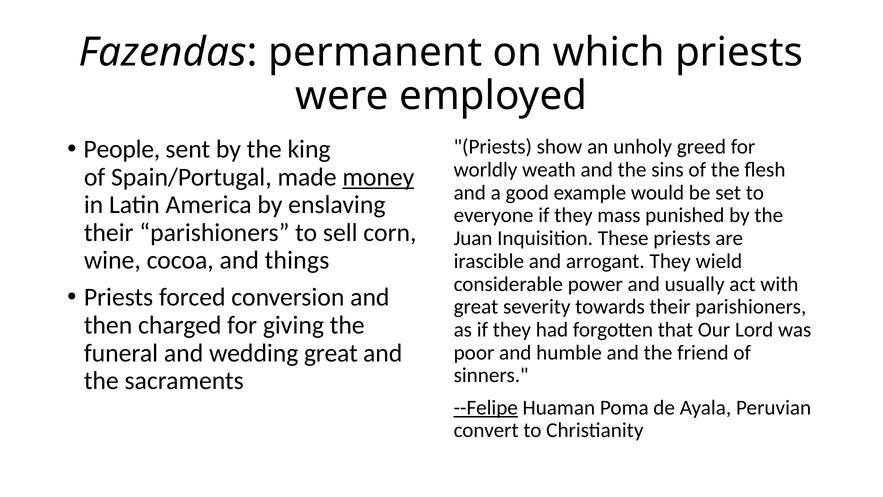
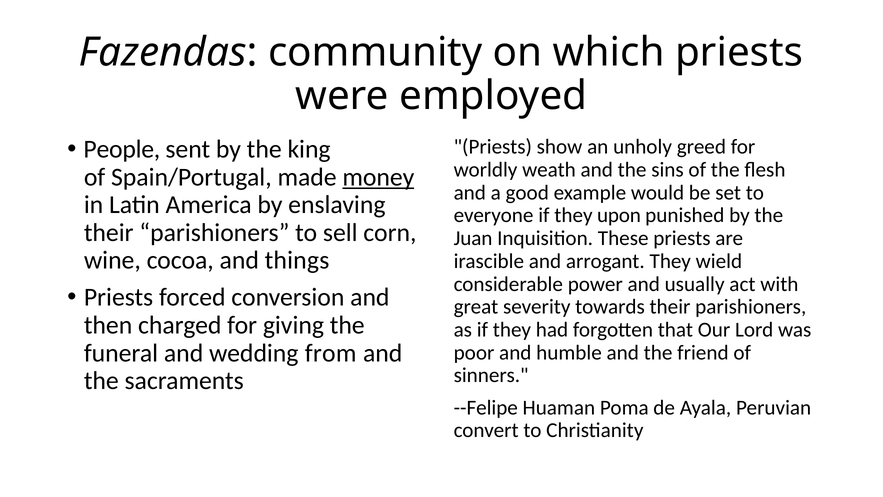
permanent: permanent -> community
mass: mass -> upon
wedding great: great -> from
--Felipe underline: present -> none
